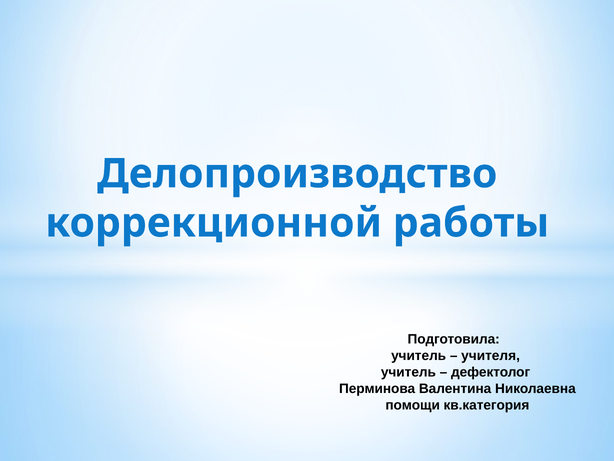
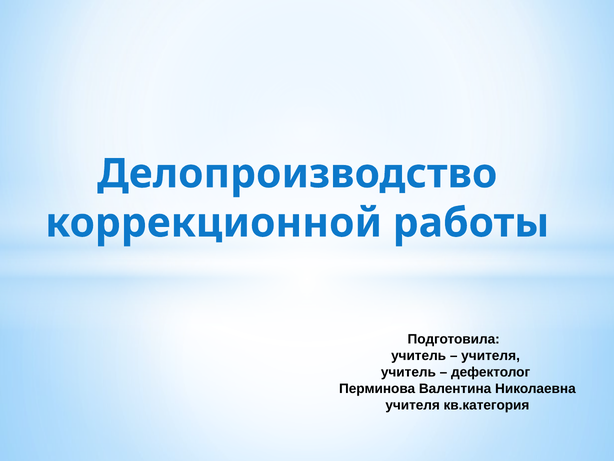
помощи at (413, 405): помощи -> учителя
